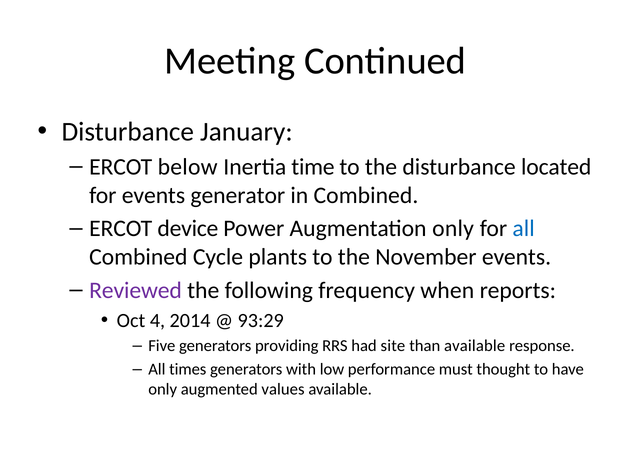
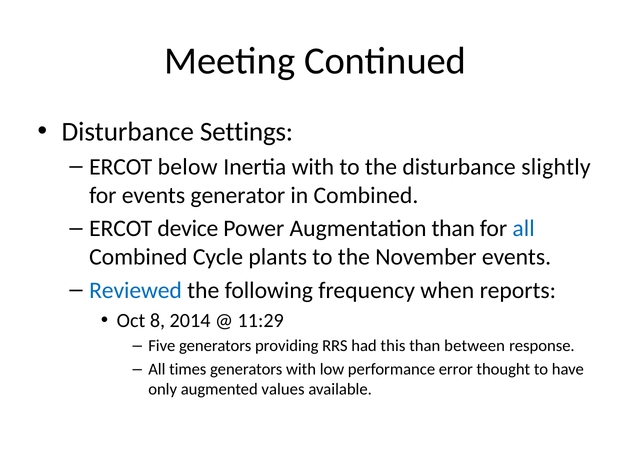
January: January -> Settings
Inertia time: time -> with
located: located -> slightly
Augmentation only: only -> than
Reviewed colour: purple -> blue
4: 4 -> 8
93:29: 93:29 -> 11:29
site: site -> this
than available: available -> between
must: must -> error
